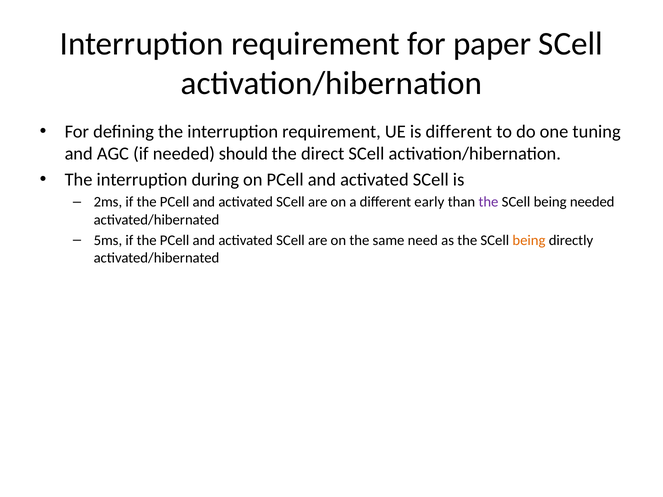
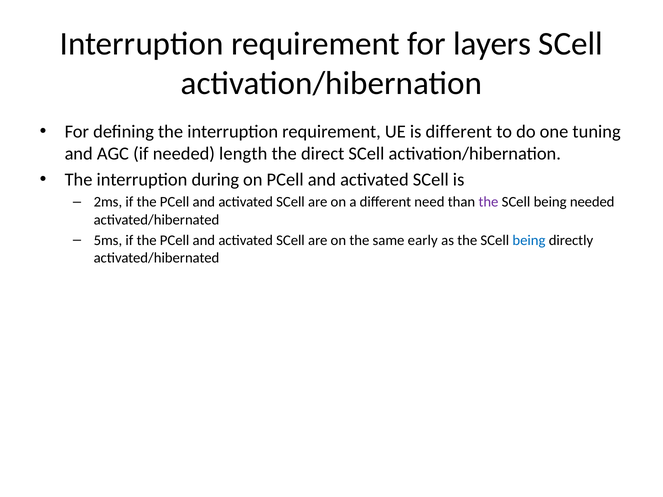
paper: paper -> layers
should: should -> length
early: early -> need
need: need -> early
being at (529, 240) colour: orange -> blue
